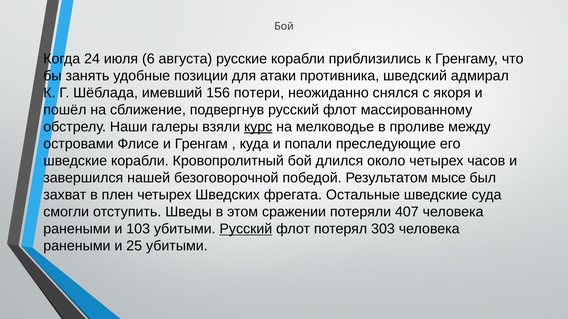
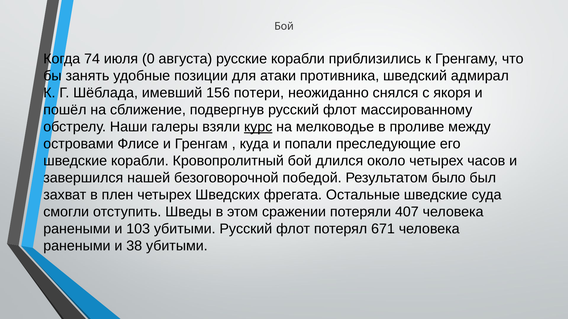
24: 24 -> 74
6: 6 -> 0
мысе: мысе -> было
Русский at (246, 229) underline: present -> none
303: 303 -> 671
25: 25 -> 38
